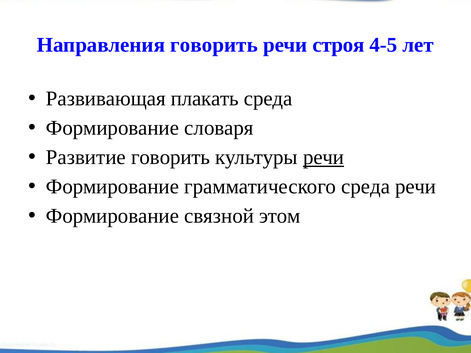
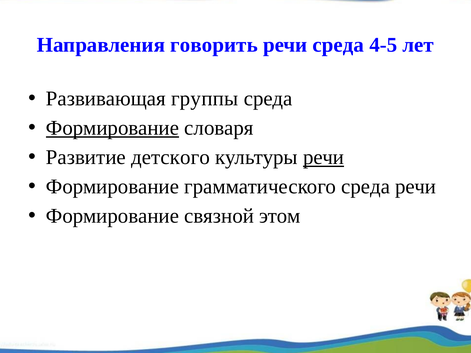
речи строя: строя -> среда
плакать: плакать -> группы
Формирование at (113, 128) underline: none -> present
Развитие говорить: говорить -> детского
